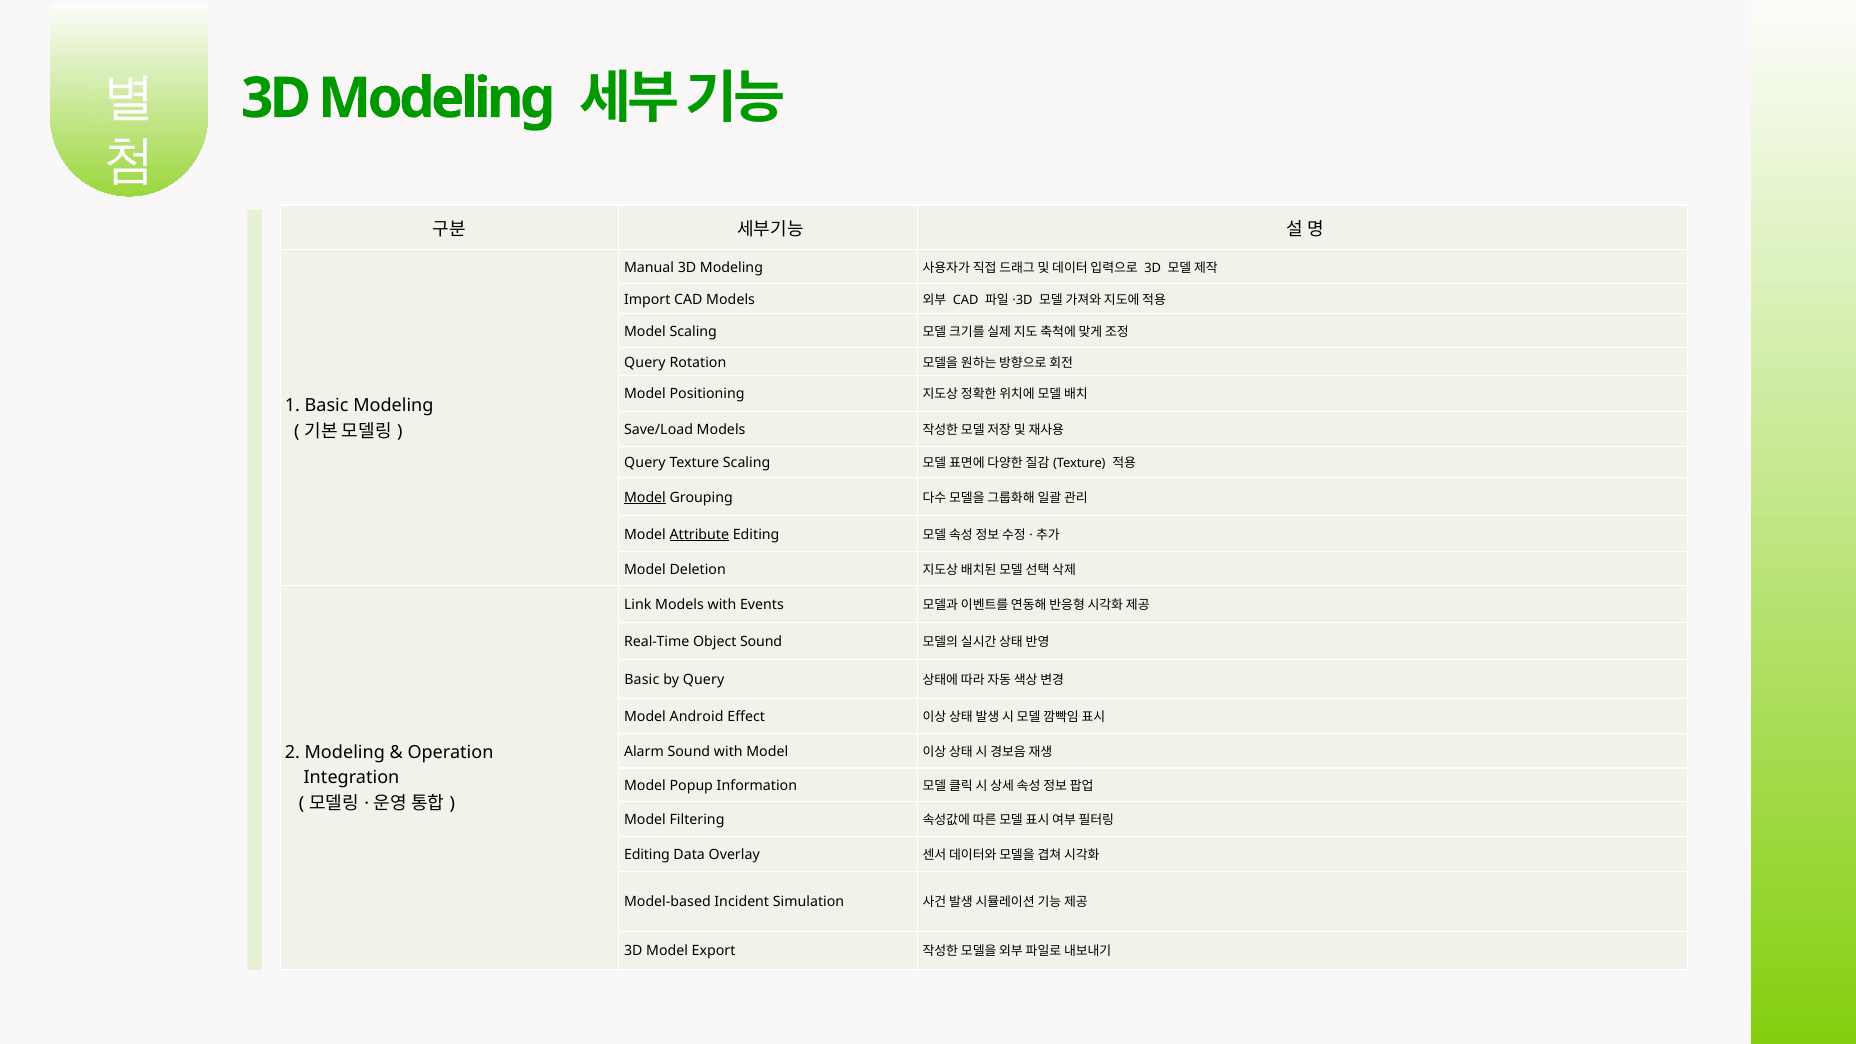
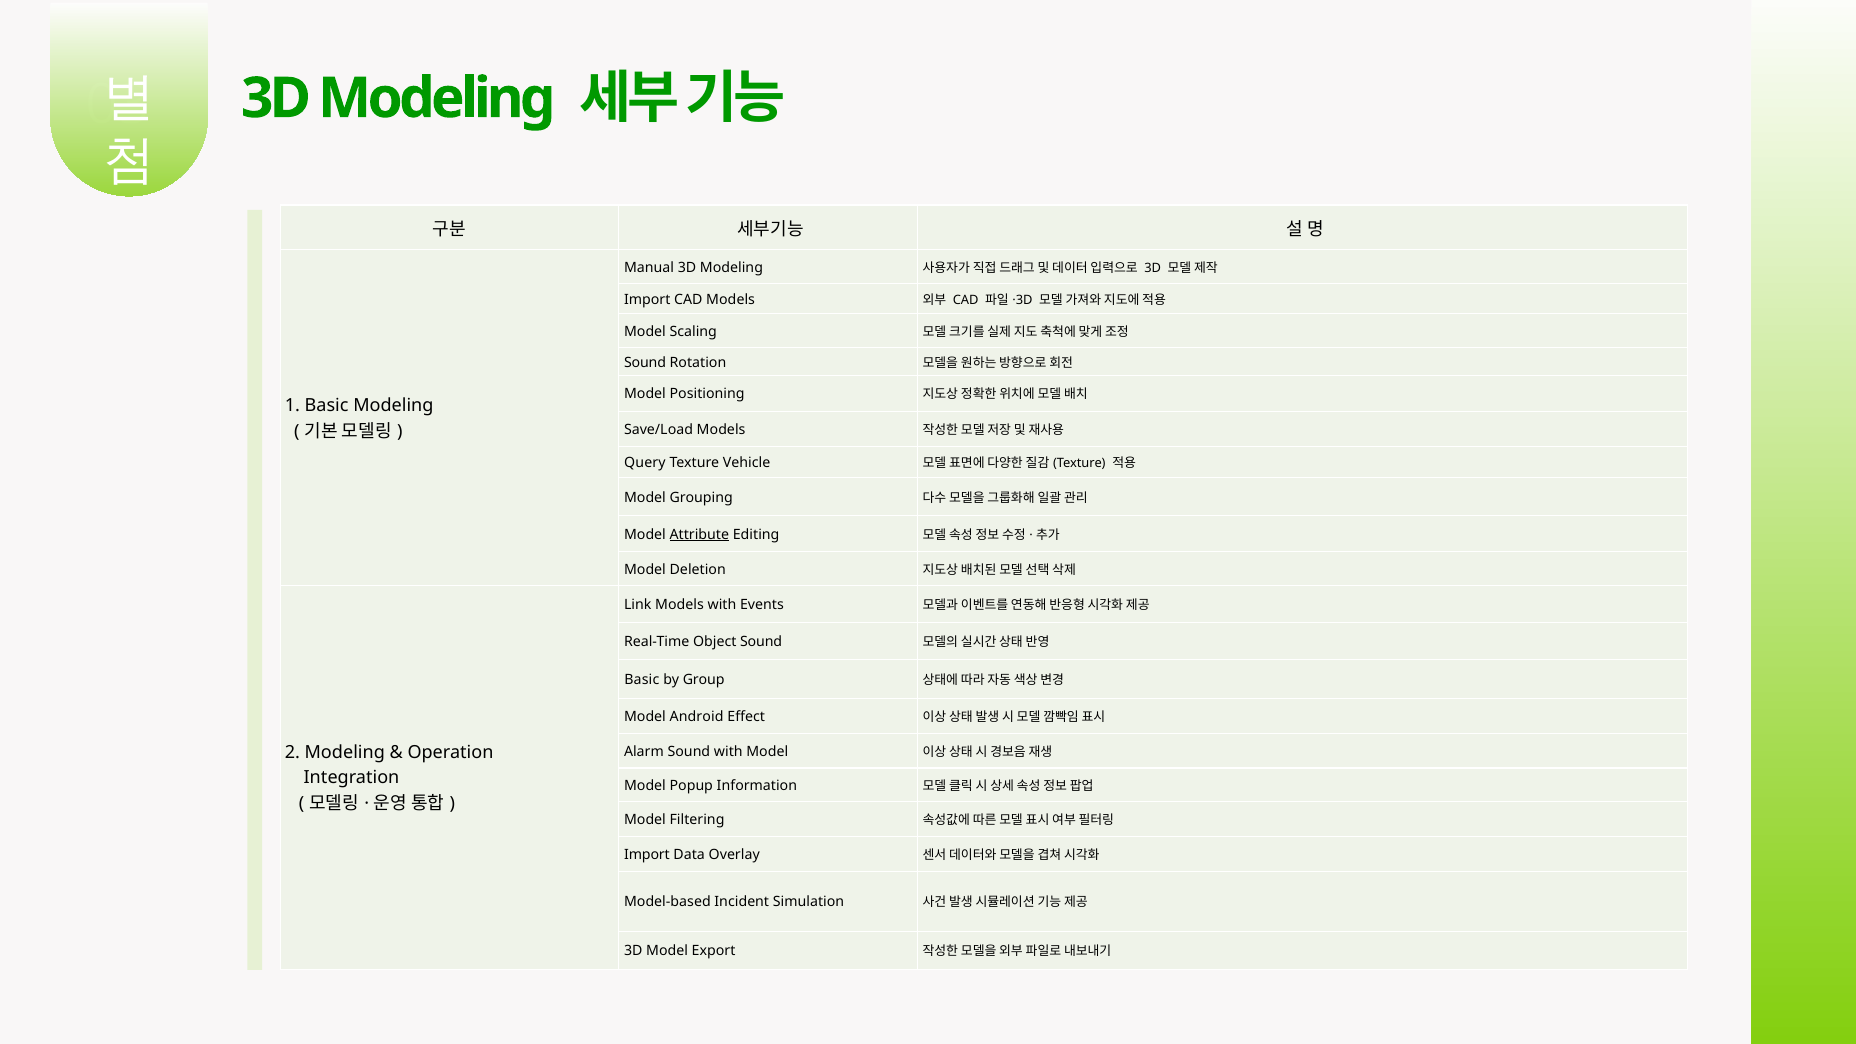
Query at (645, 363): Query -> Sound
Texture Scaling: Scaling -> Vehicle
Model at (645, 497) underline: present -> none
by Query: Query -> Group
Editing at (647, 855): Editing -> Import
